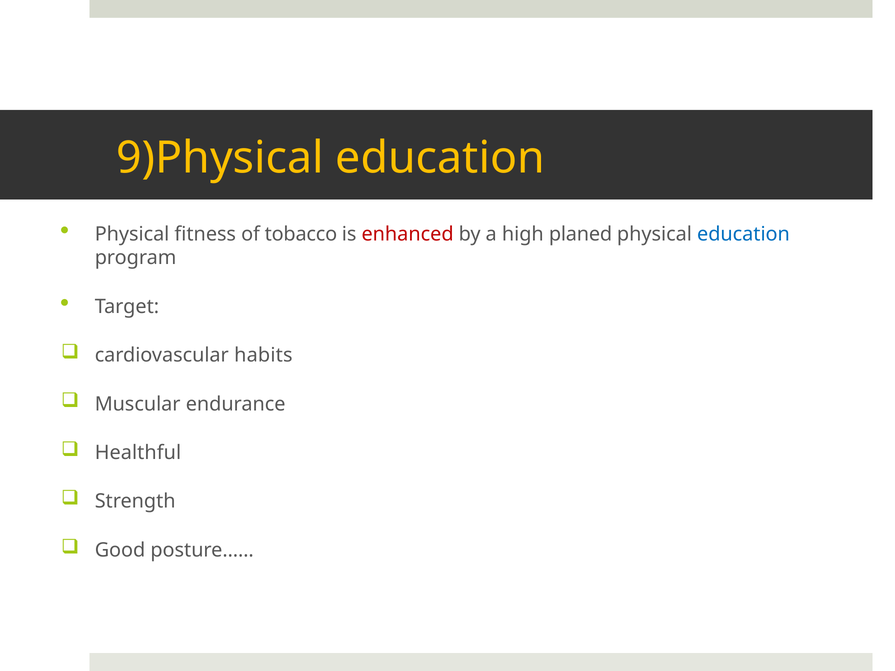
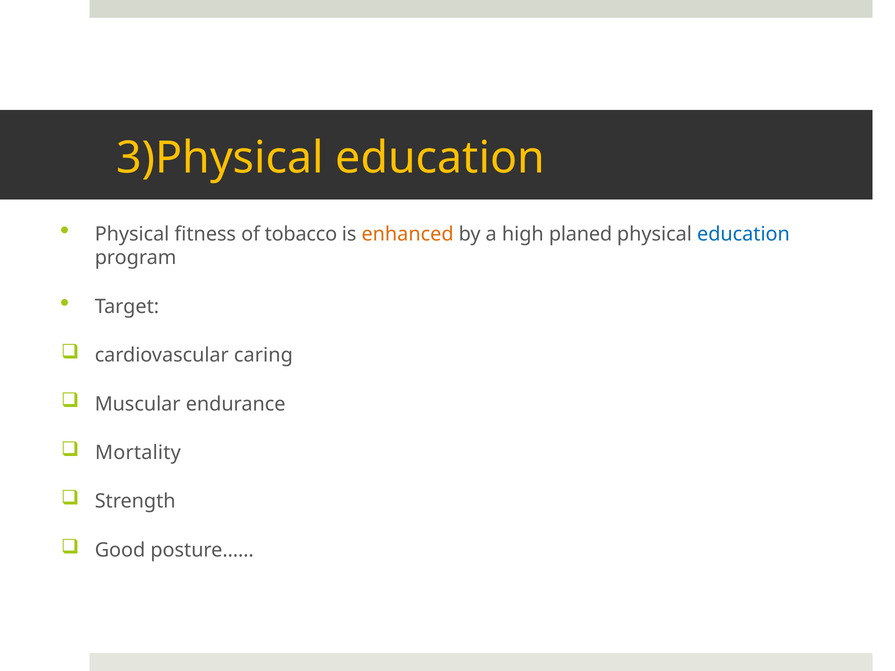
9)Physical: 9)Physical -> 3)Physical
enhanced colour: red -> orange
habits: habits -> caring
Healthful: Healthful -> Mortality
